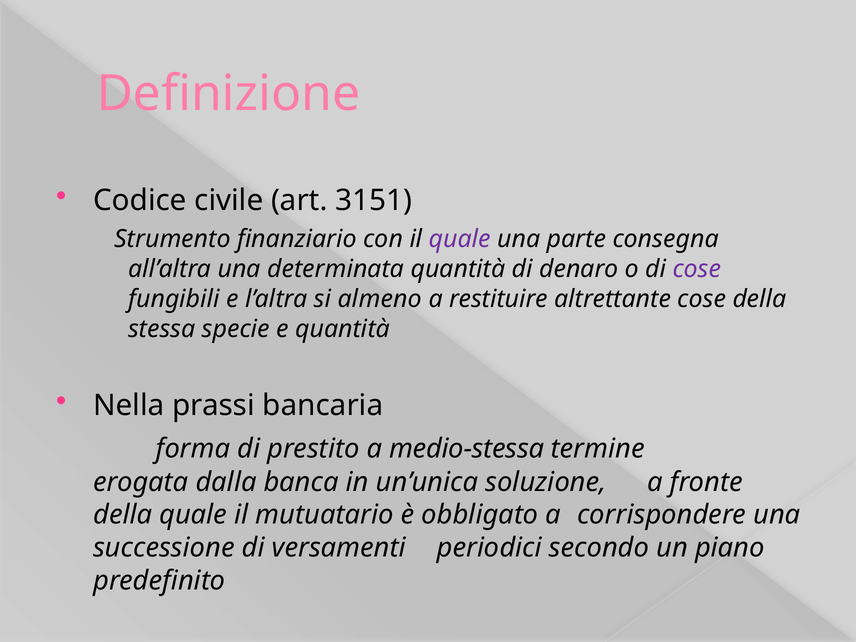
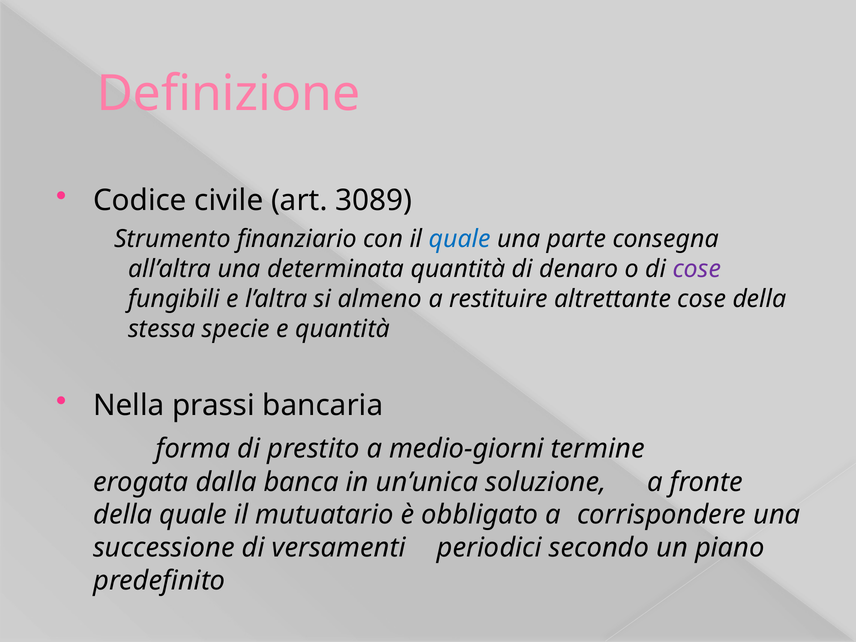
3151: 3151 -> 3089
quale at (460, 239) colour: purple -> blue
medio-stessa: medio-stessa -> medio-giorni
